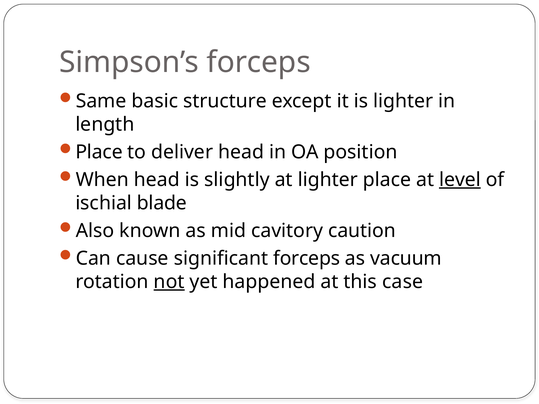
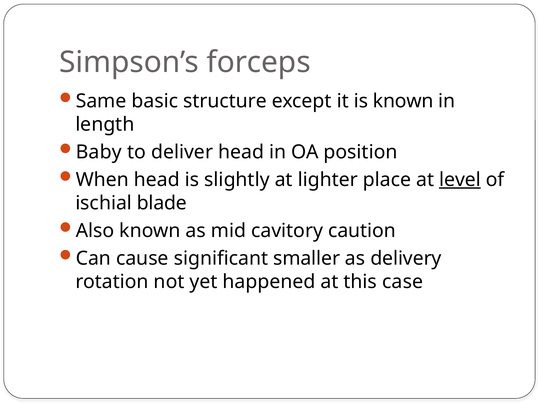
is lighter: lighter -> known
Place at (99, 152): Place -> Baby
significant forceps: forceps -> smaller
vacuum: vacuum -> delivery
not underline: present -> none
